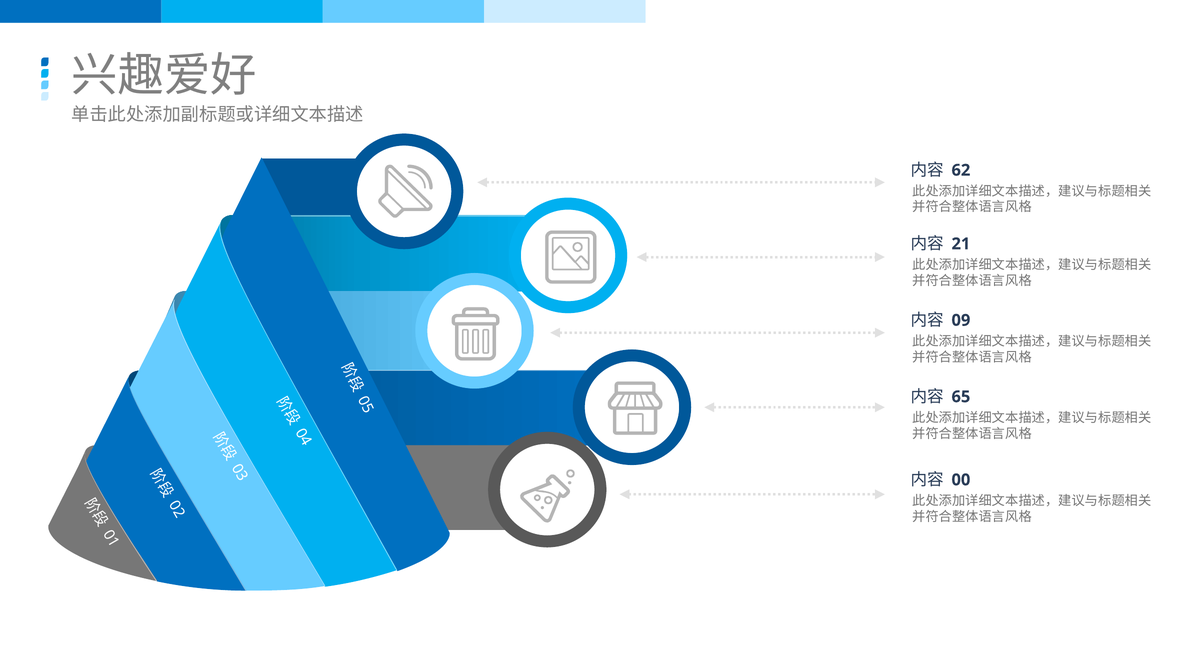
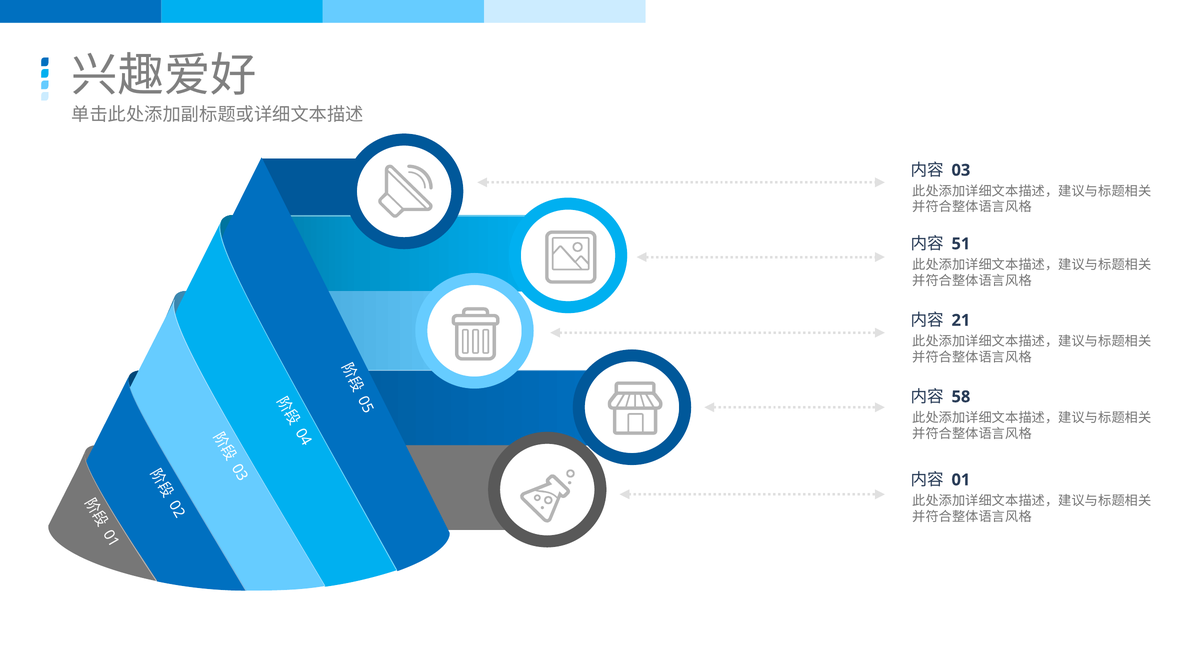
62: 62 -> 03
21: 21 -> 51
09: 09 -> 21
65: 65 -> 58
00: 00 -> 01
